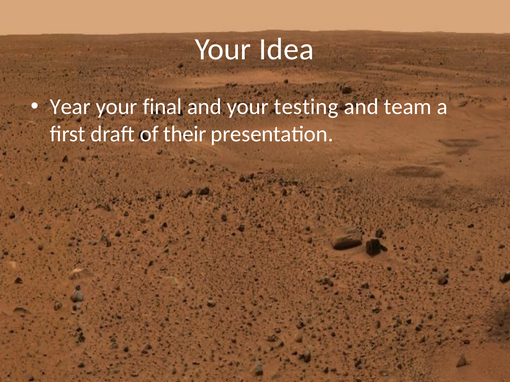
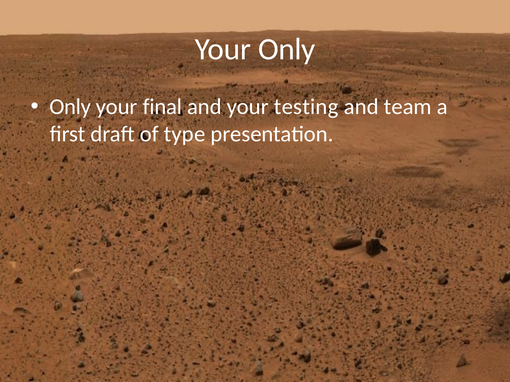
Your Idea: Idea -> Only
Year at (70, 107): Year -> Only
their: their -> type
